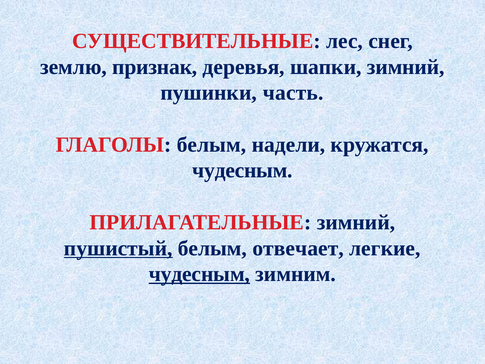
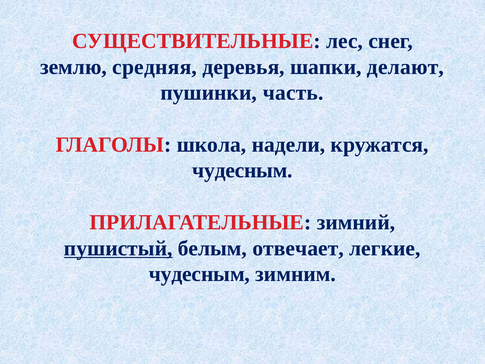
признак: признак -> средняя
шапки зимний: зимний -> делают
ГЛАГОЛЫ белым: белым -> школа
чудесным at (199, 274) underline: present -> none
